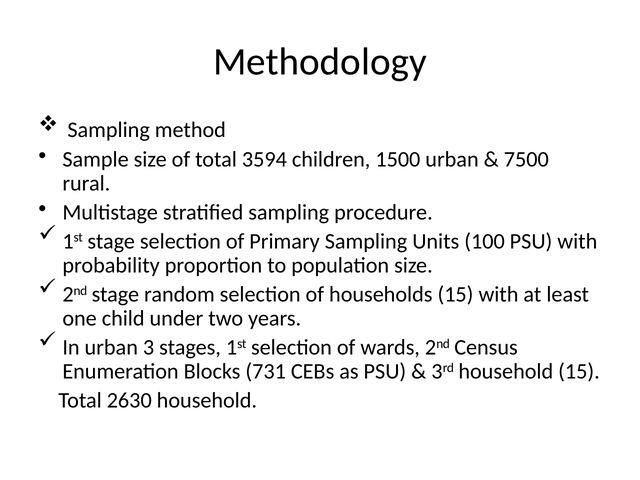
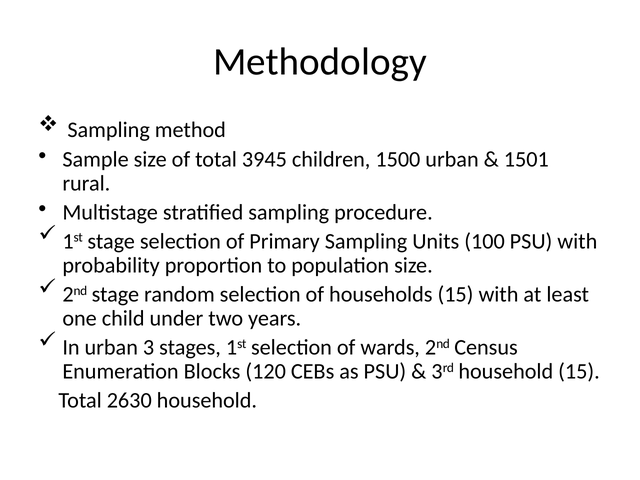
3594: 3594 -> 3945
7500: 7500 -> 1501
731: 731 -> 120
